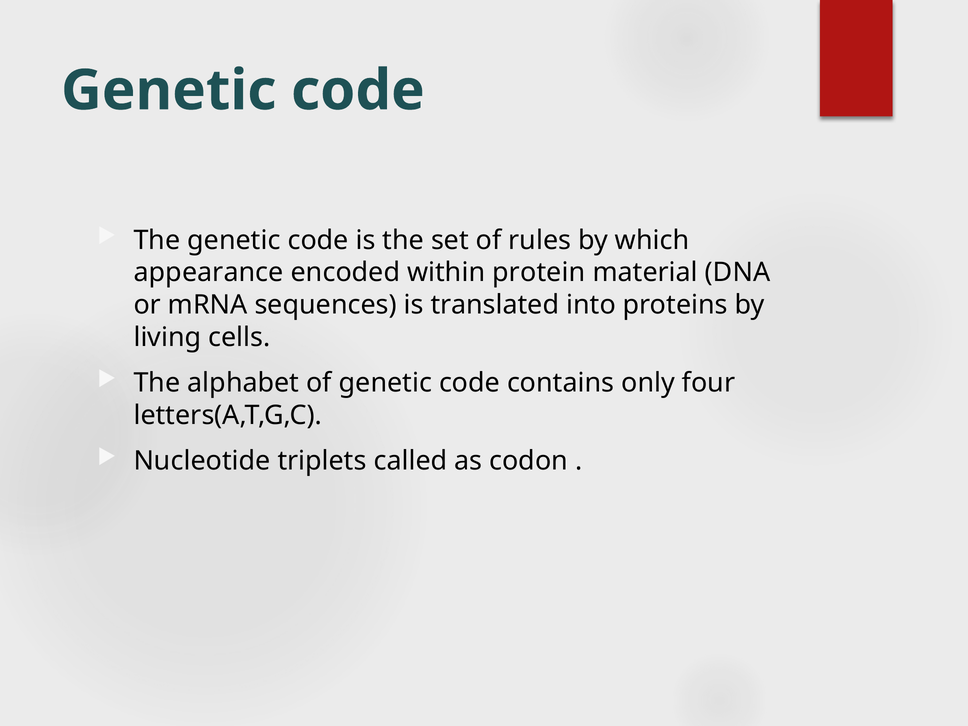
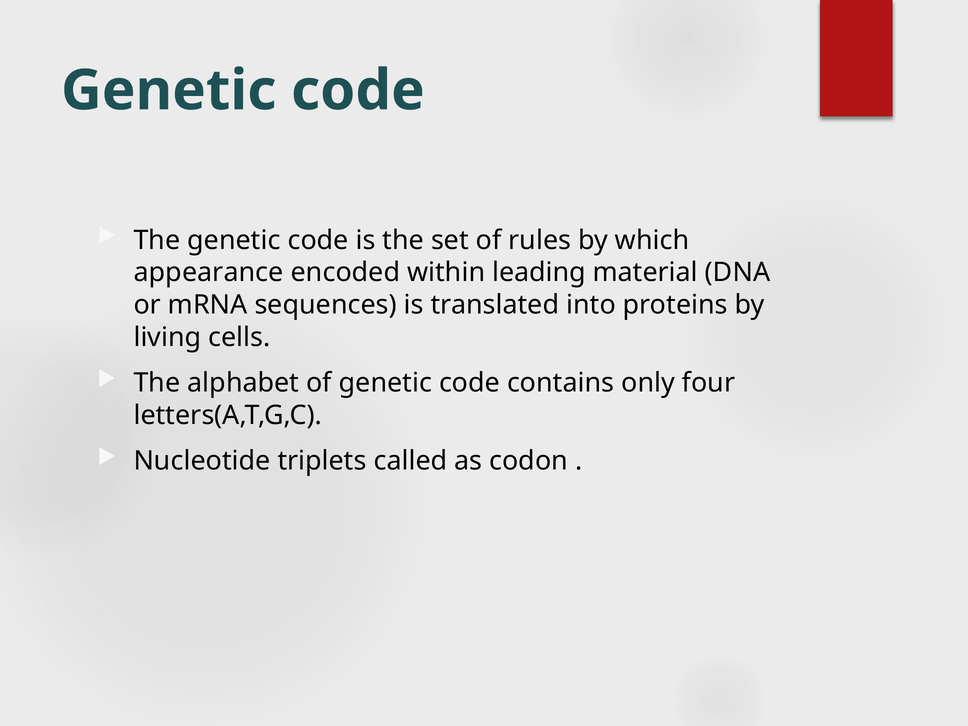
protein: protein -> leading
